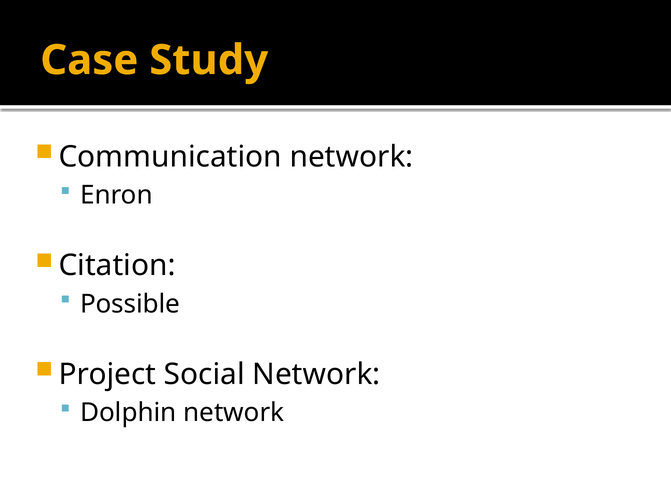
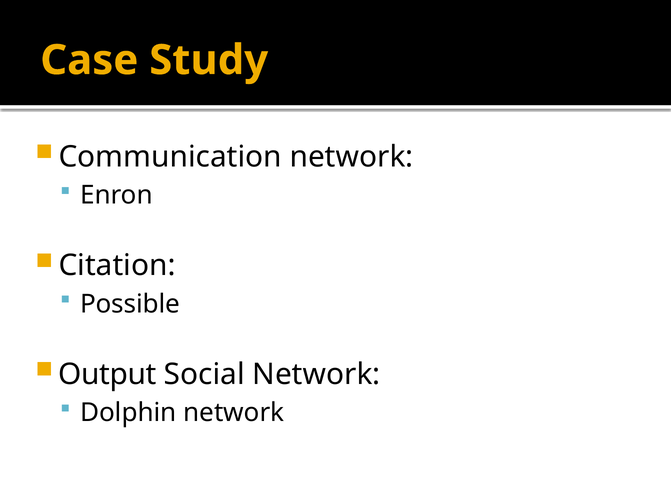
Project: Project -> Output
